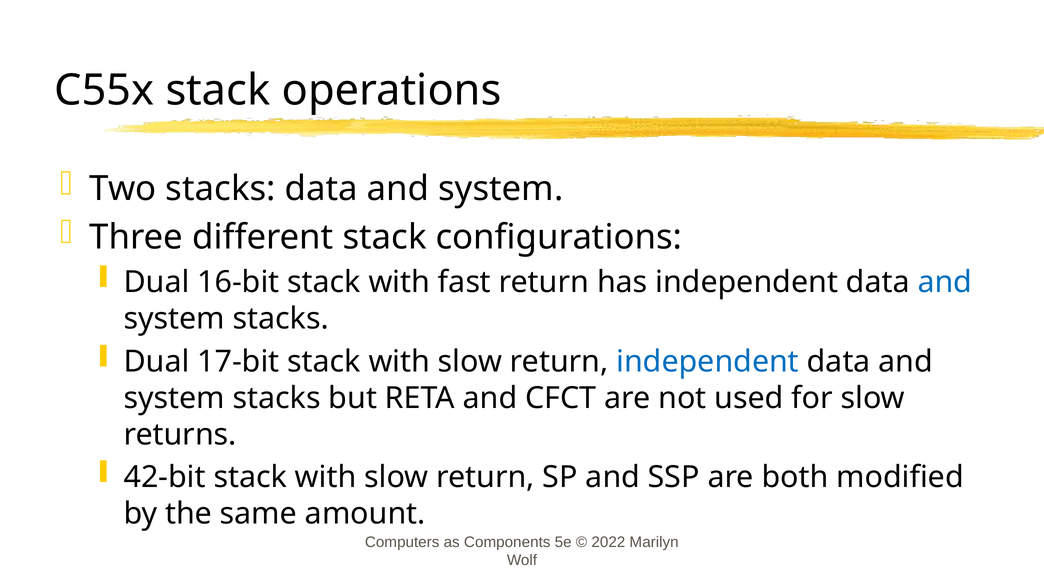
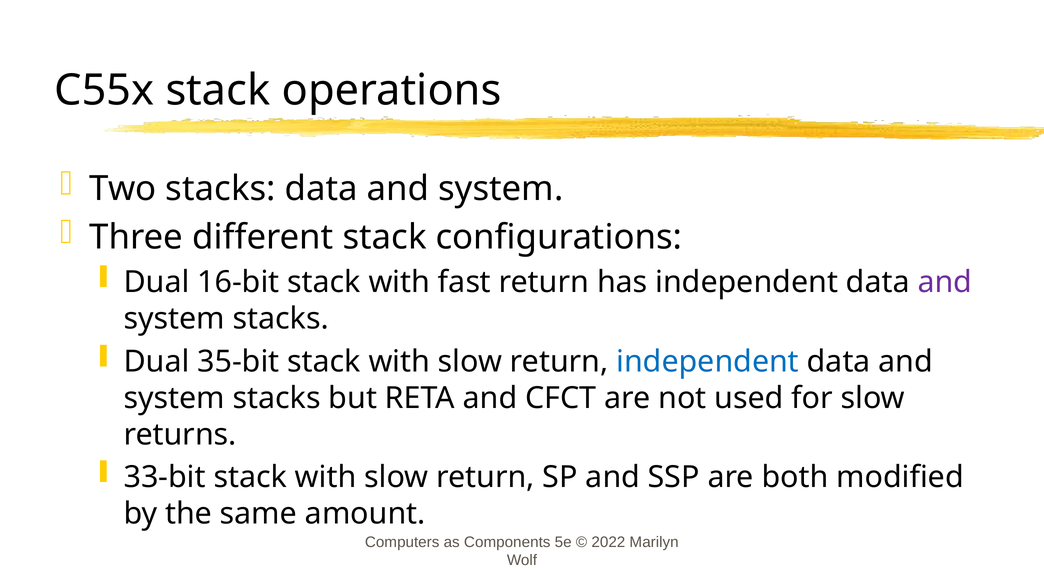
and at (945, 282) colour: blue -> purple
17-bit: 17-bit -> 35-bit
42-bit: 42-bit -> 33-bit
